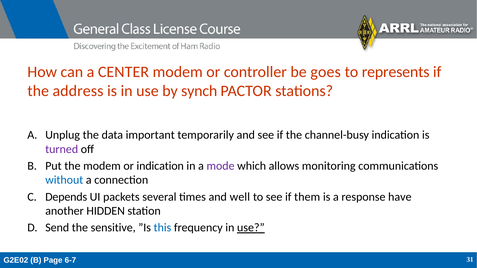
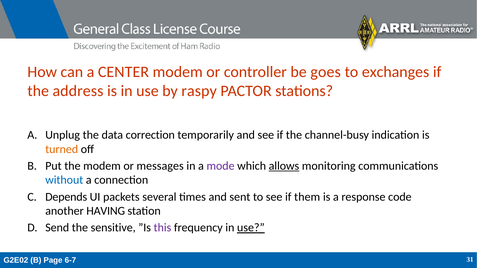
represents: represents -> exchanges
synch: synch -> raspy
important: important -> correction
turned colour: purple -> orange
or indication: indication -> messages
allows underline: none -> present
well: well -> sent
have: have -> code
HIDDEN: HIDDEN -> HAVING
this colour: blue -> purple
